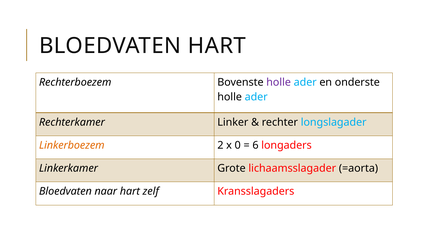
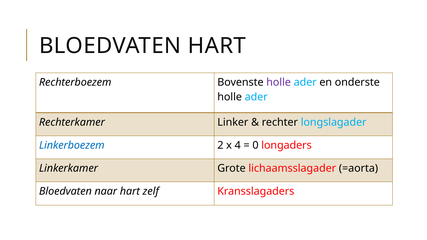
Linkerboezem colour: orange -> blue
0: 0 -> 4
6: 6 -> 0
